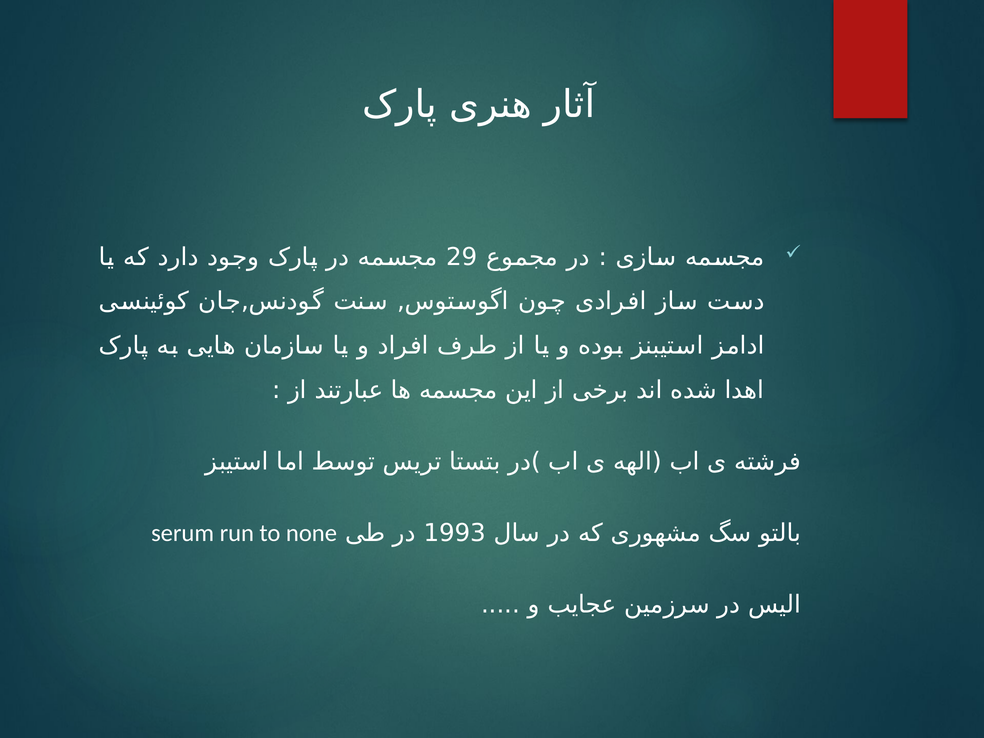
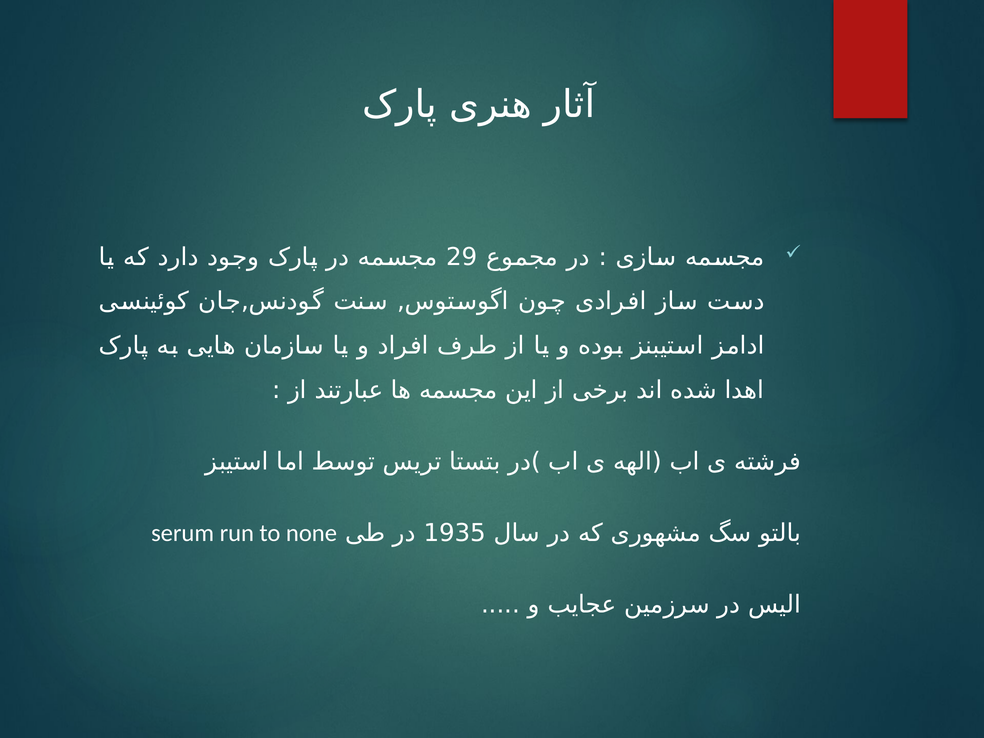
1993: 1993 -> 1935
